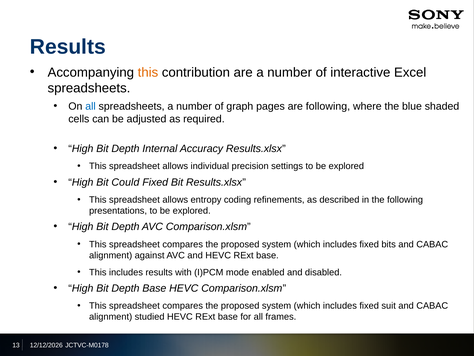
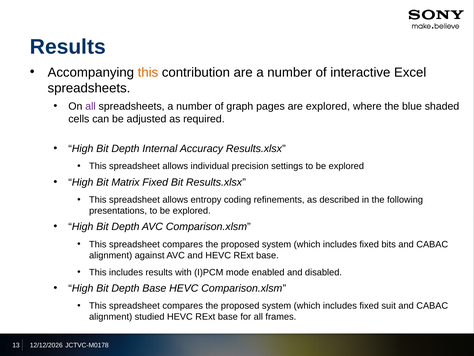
all at (91, 106) colour: blue -> purple
are following: following -> explored
Could: Could -> Matrix
